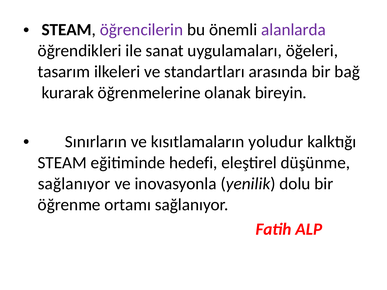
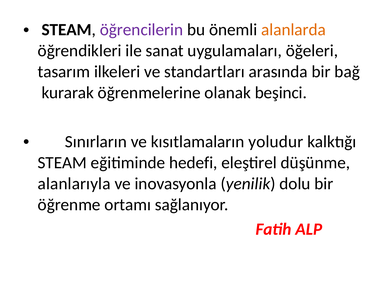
alanlarda colour: purple -> orange
bireyin: bireyin -> beşinci
sağlanıyor at (74, 184): sağlanıyor -> alanlarıyla
